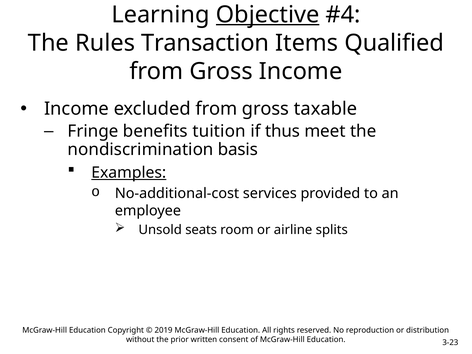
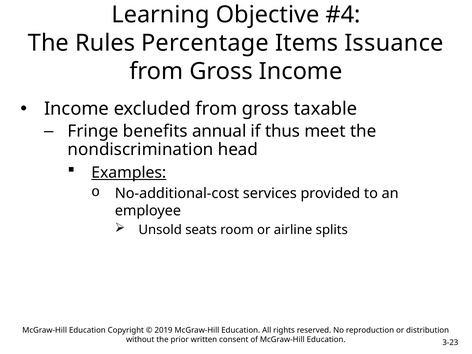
Objective underline: present -> none
Transaction: Transaction -> Percentage
Qualified: Qualified -> Issuance
tuition: tuition -> annual
basis: basis -> head
